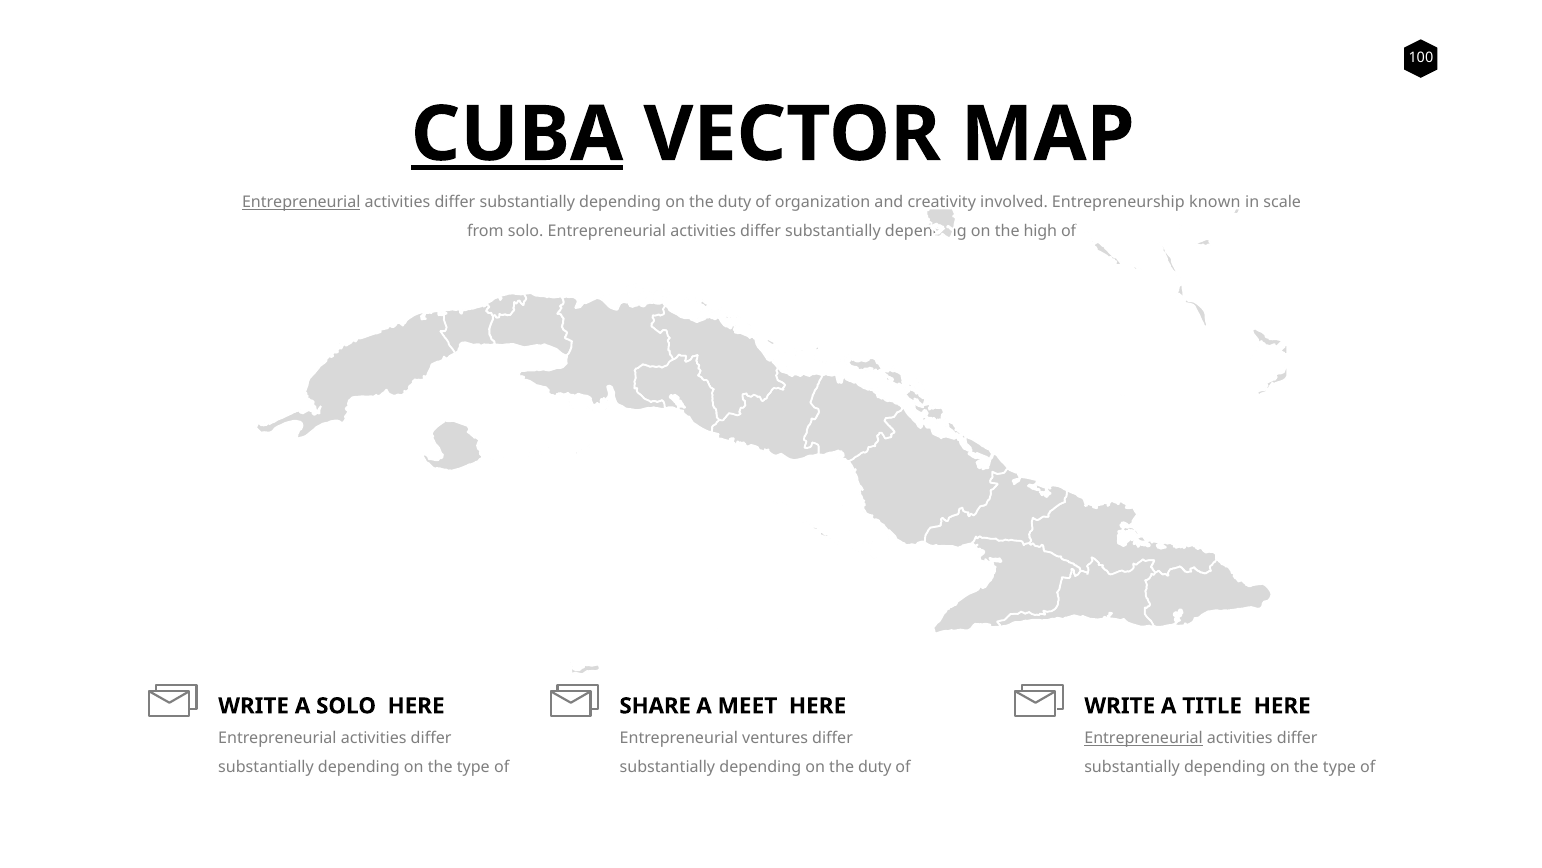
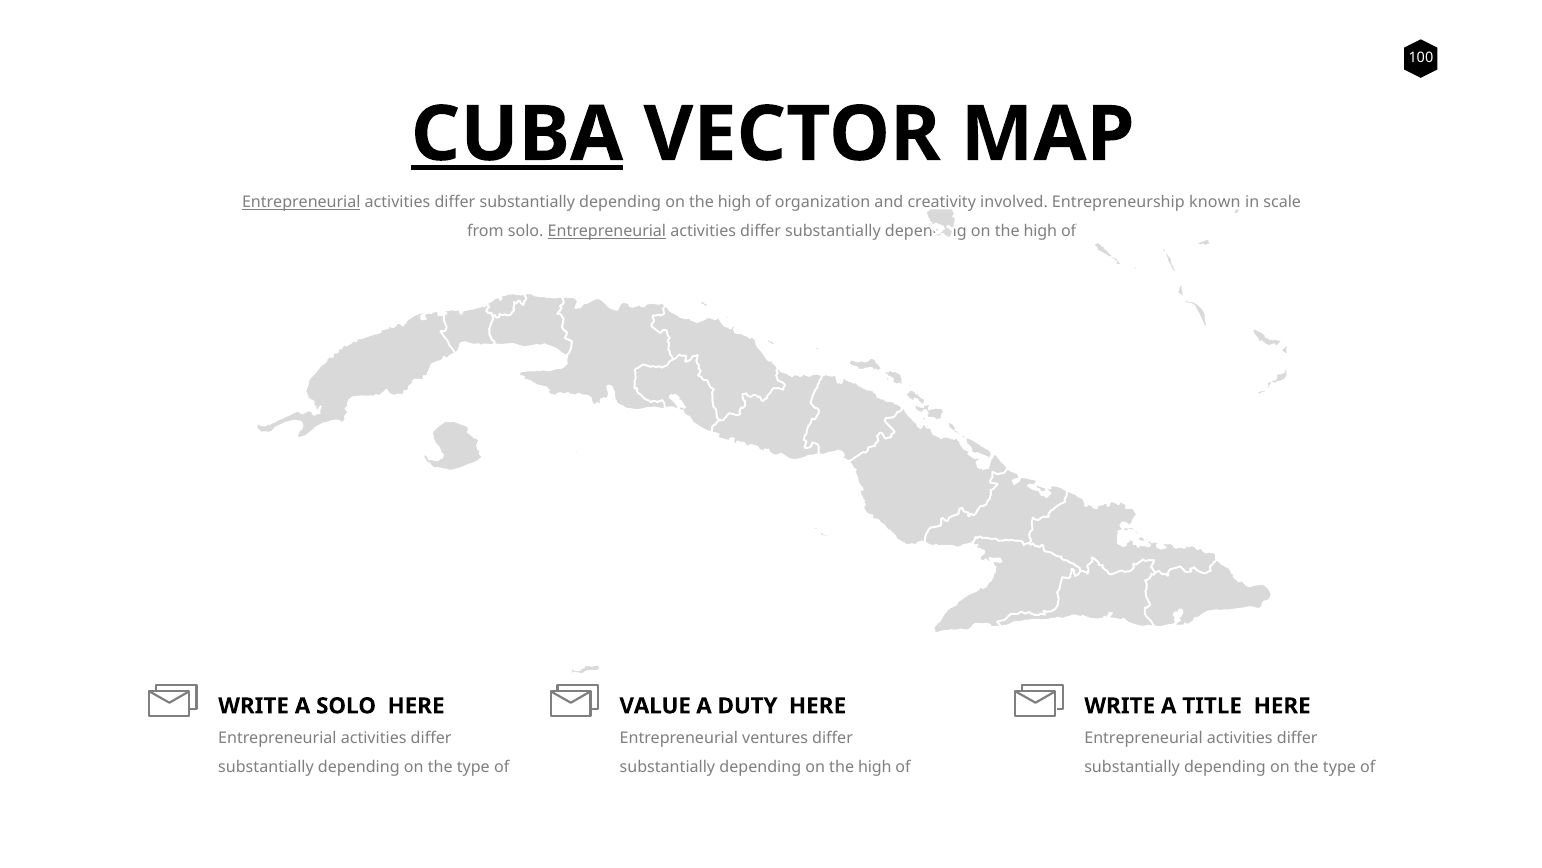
duty at (735, 203): duty -> high
Entrepreneurial at (607, 231) underline: none -> present
SHARE: SHARE -> VALUE
MEET: MEET -> DUTY
Entrepreneurial at (1144, 738) underline: present -> none
duty at (875, 767): duty -> high
